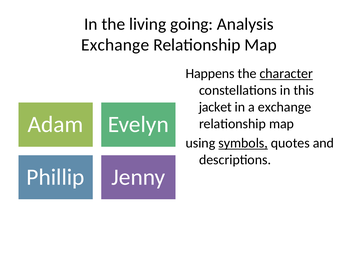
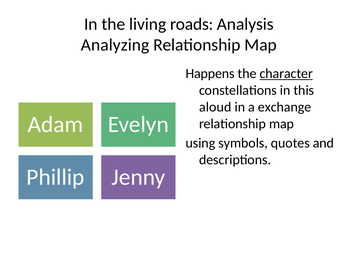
going: going -> roads
Exchange at (115, 45): Exchange -> Analyzing
jacket: jacket -> aloud
symbols underline: present -> none
